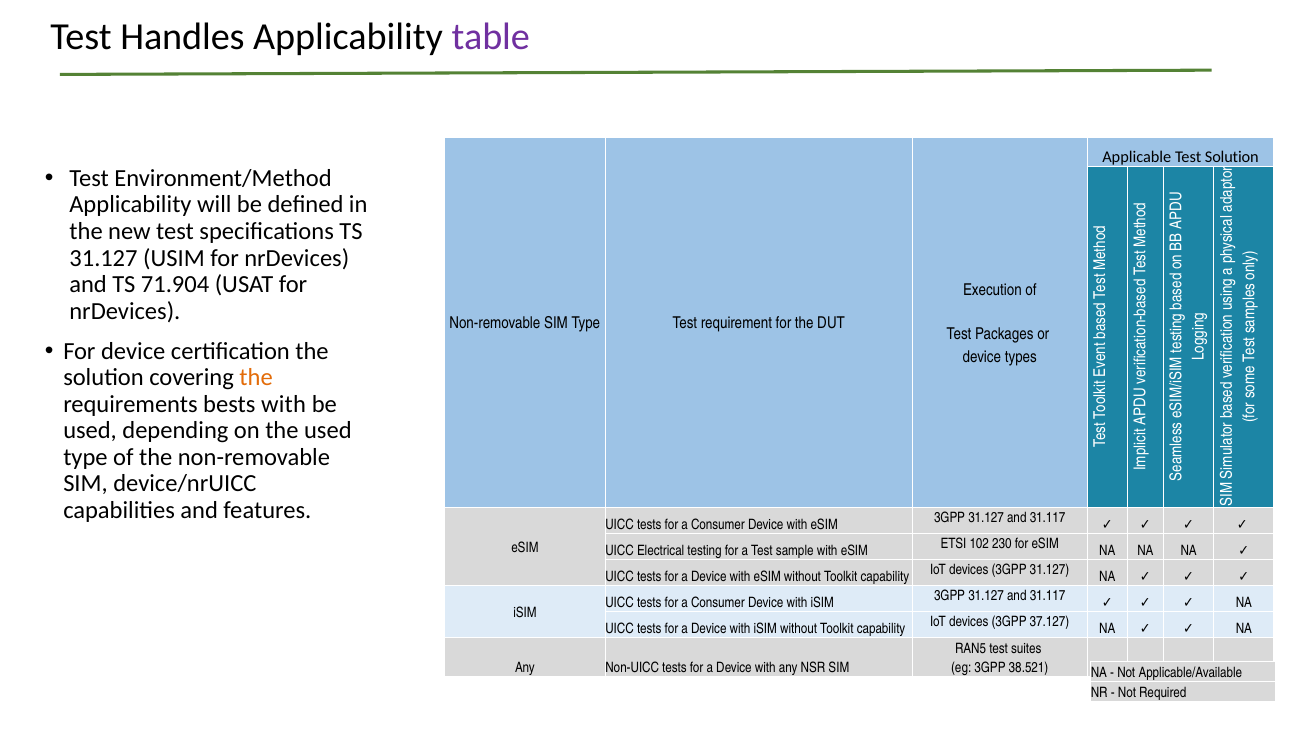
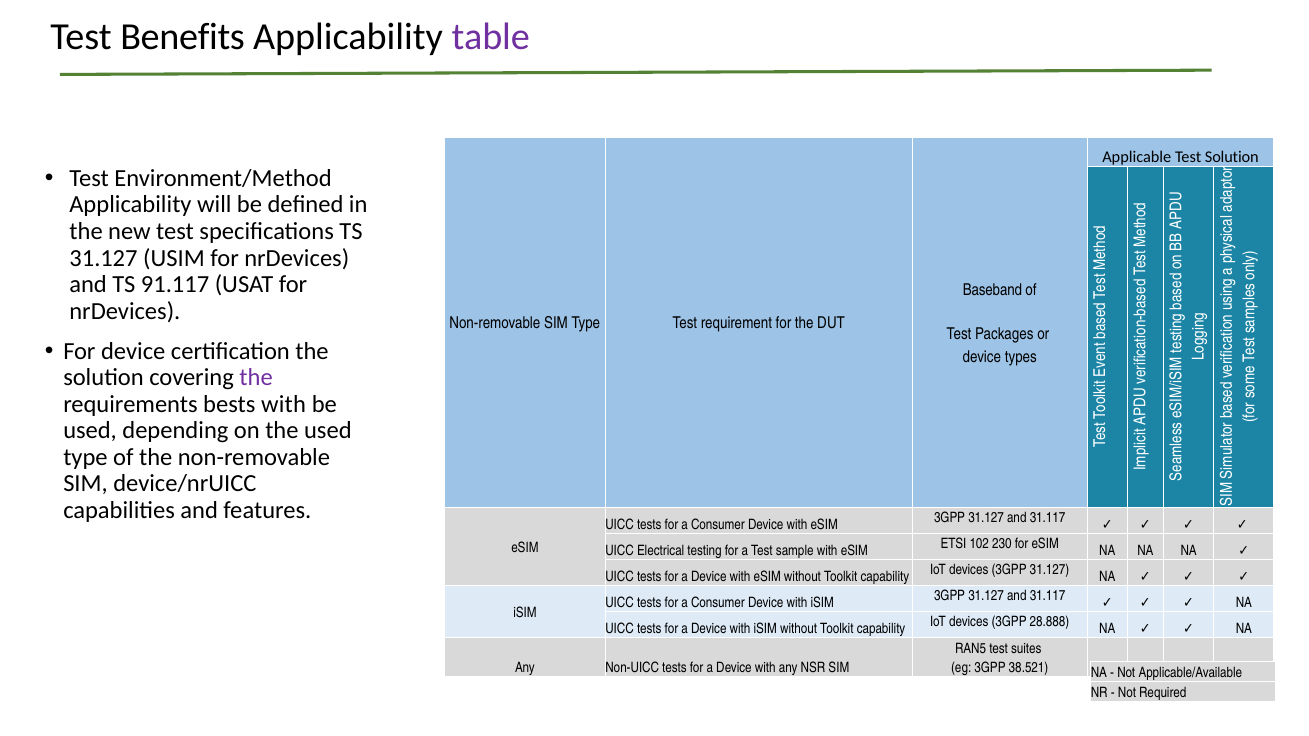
Handles: Handles -> Benefits
71.904: 71.904 -> 91.117
Execution: Execution -> Baseband
the at (256, 378) colour: orange -> purple
37.127: 37.127 -> 28.888
